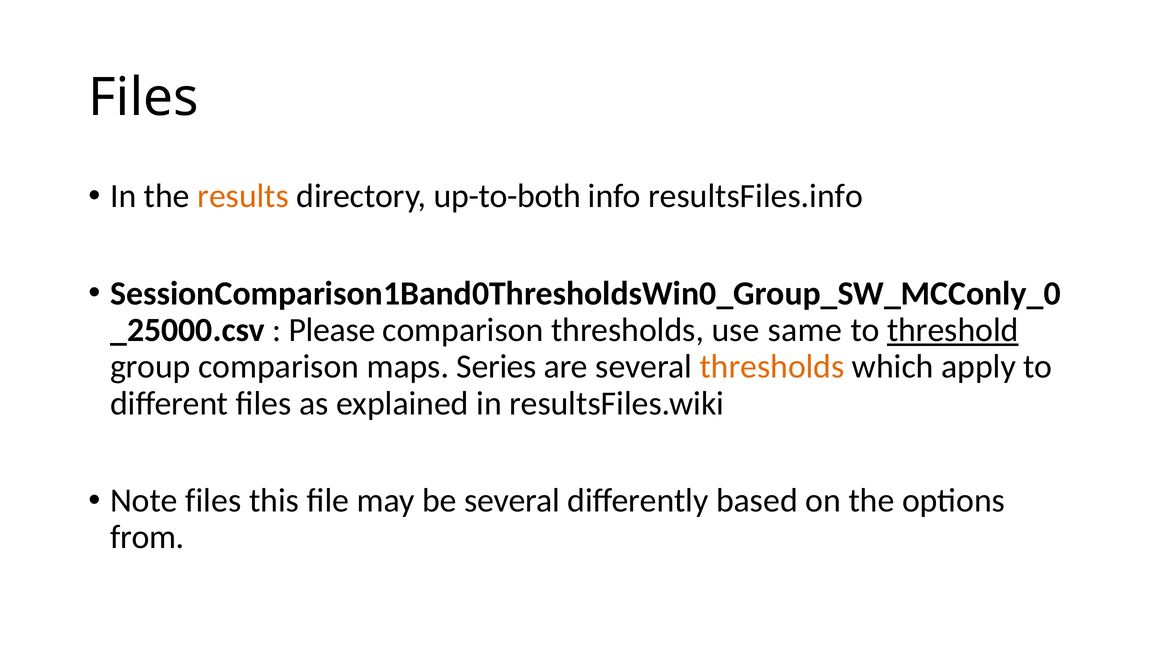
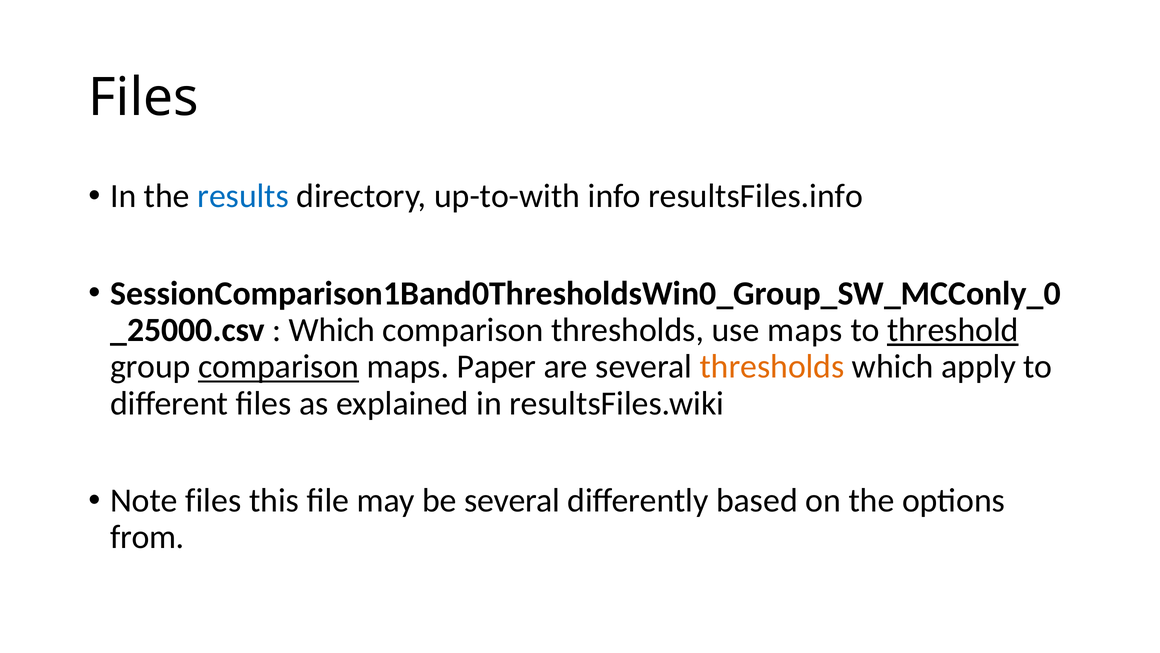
results colour: orange -> blue
up-to-both: up-to-both -> up-to-with
Please at (332, 330): Please -> Which
use same: same -> maps
comparison at (279, 366) underline: none -> present
Series: Series -> Paper
